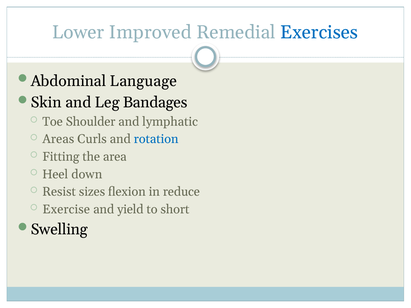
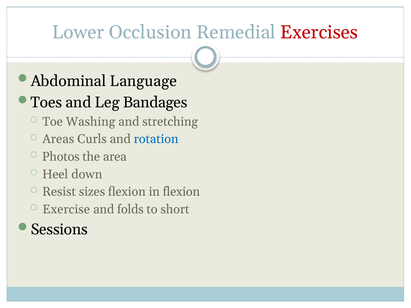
Improved: Improved -> Occlusion
Exercises colour: blue -> red
Skin: Skin -> Toes
Shoulder: Shoulder -> Washing
lymphatic: lymphatic -> stretching
Fitting: Fitting -> Photos
in reduce: reduce -> flexion
yield: yield -> folds
Swelling: Swelling -> Sessions
